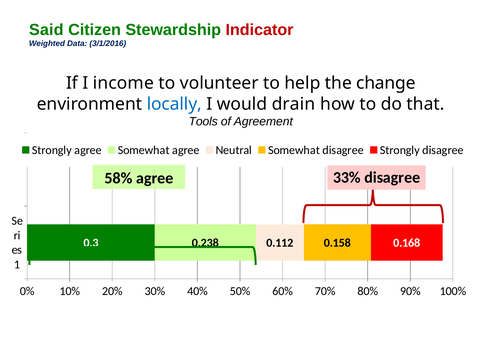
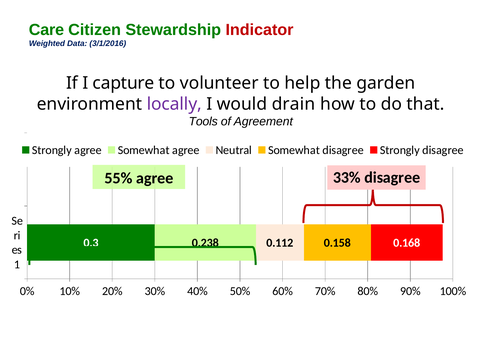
Said: Said -> Care
income: income -> capture
change: change -> garden
locally colour: blue -> purple
58%: 58% -> 55%
